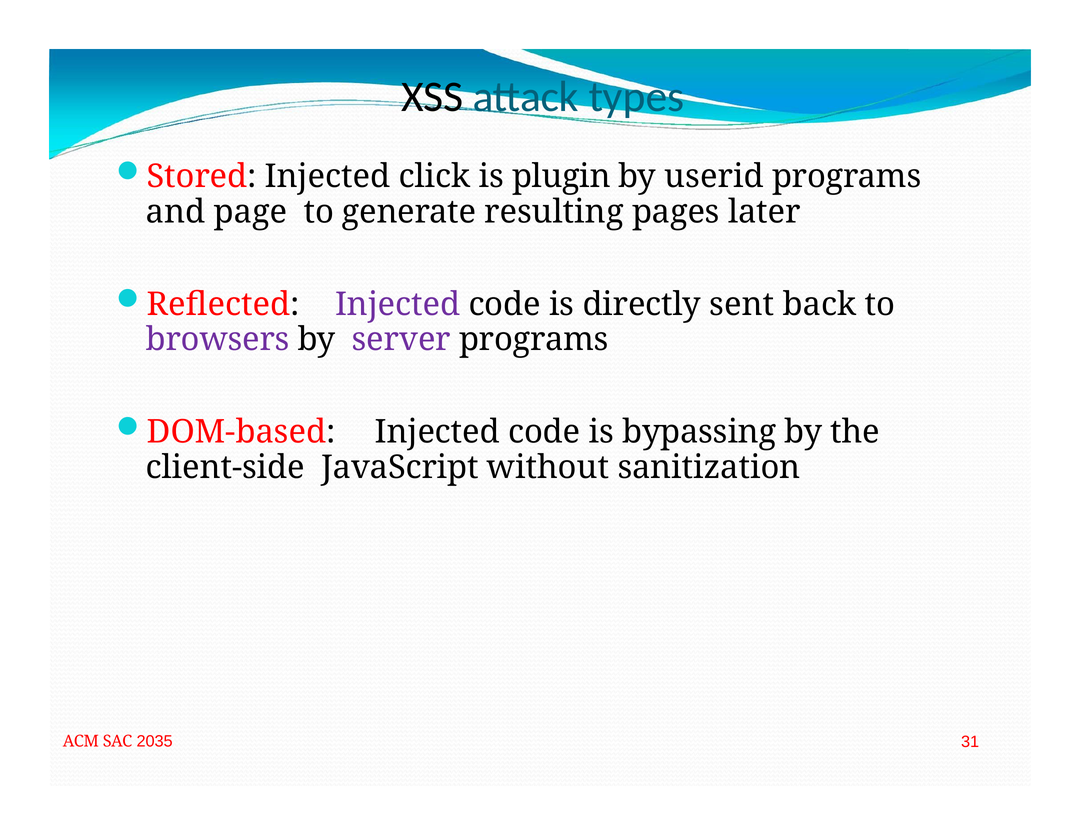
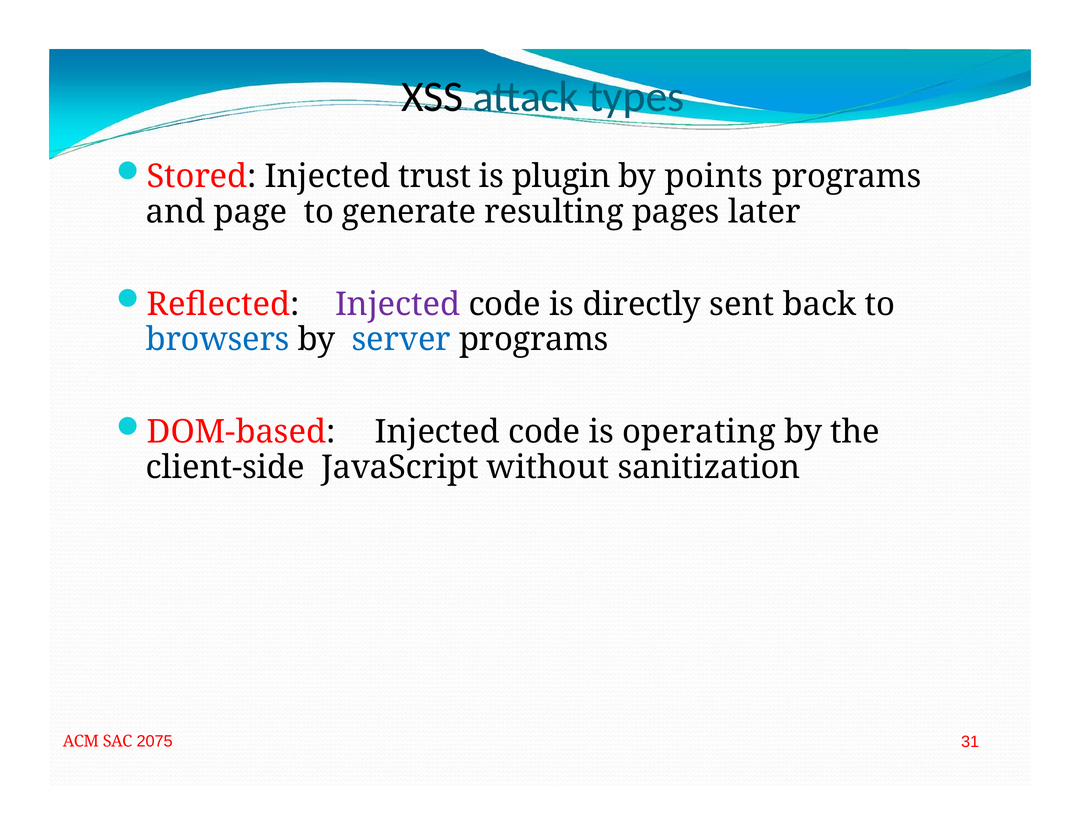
click: click -> trust
userid: userid -> points
browsers colour: purple -> blue
server colour: purple -> blue
bypassing: bypassing -> operating
2035: 2035 -> 2075
